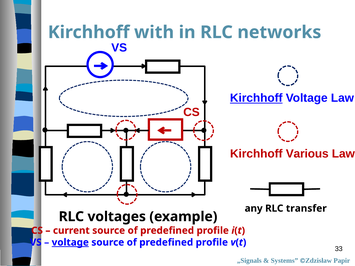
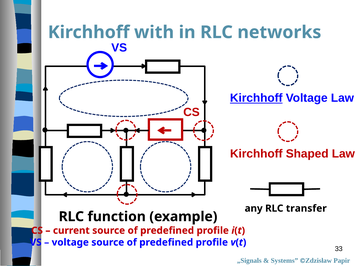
Various: Various -> Shaped
voltages: voltages -> function
voltage at (70, 243) underline: present -> none
